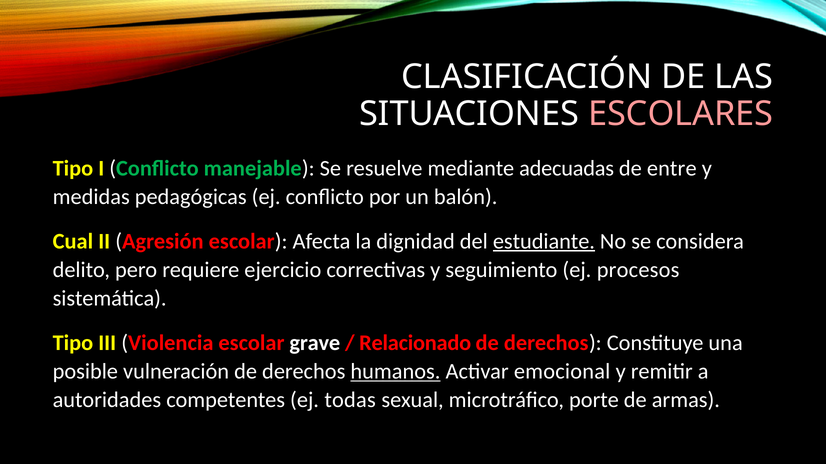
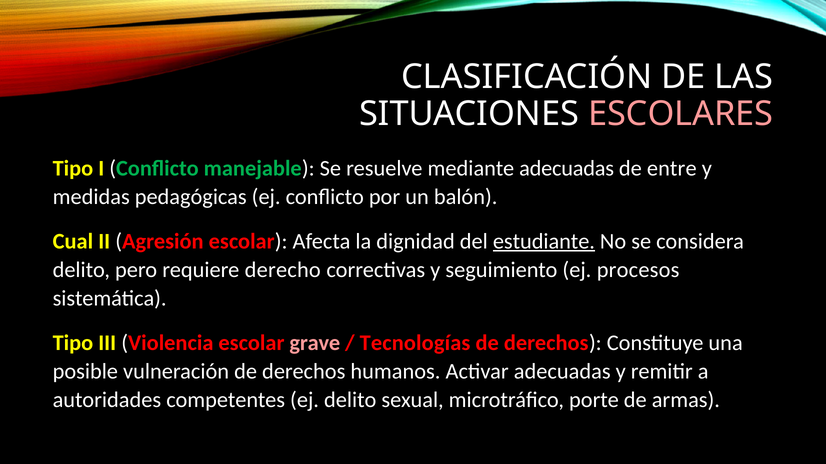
ejercicio: ejercicio -> derecho
grave colour: white -> pink
Relacionado: Relacionado -> Tecnologías
humanos underline: present -> none
Activar emocional: emocional -> adecuadas
ej todas: todas -> delito
